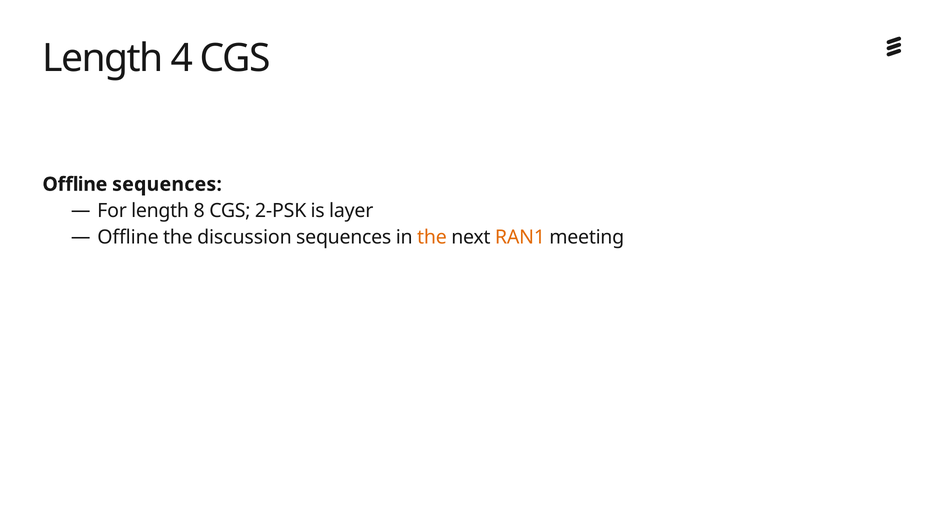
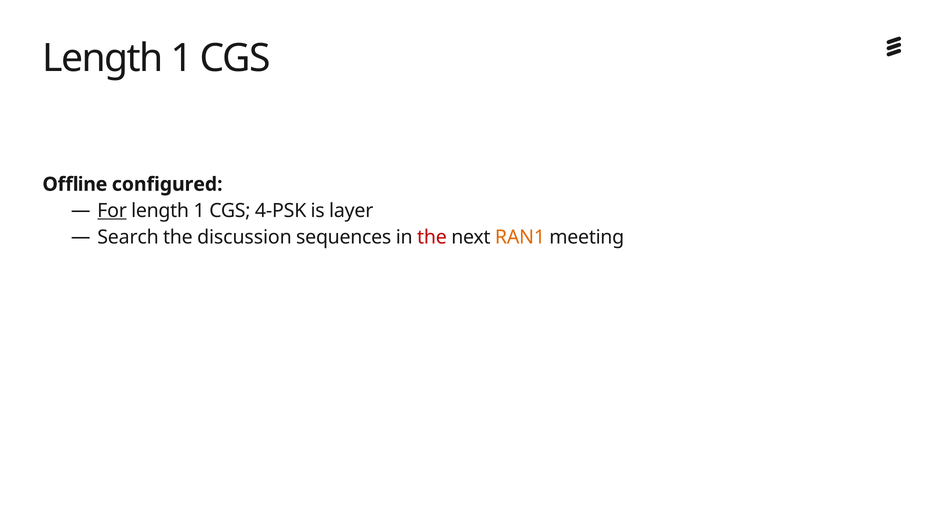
4 at (182, 58): 4 -> 1
Offline sequences: sequences -> configured
For underline: none -> present
8 at (199, 211): 8 -> 1
2-PSK: 2-PSK -> 4-PSK
Offline at (128, 237): Offline -> Search
the at (432, 237) colour: orange -> red
